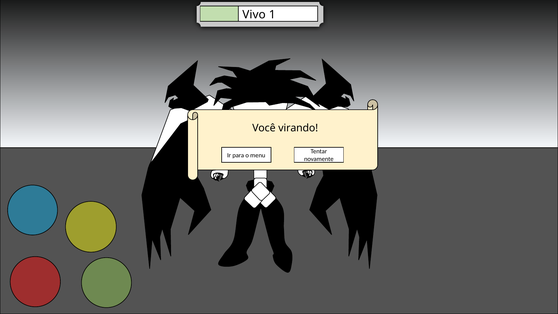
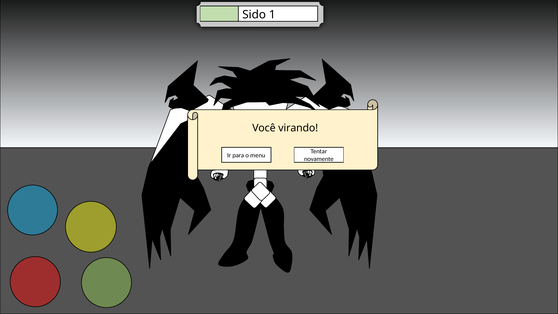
Vivo: Vivo -> Sido
